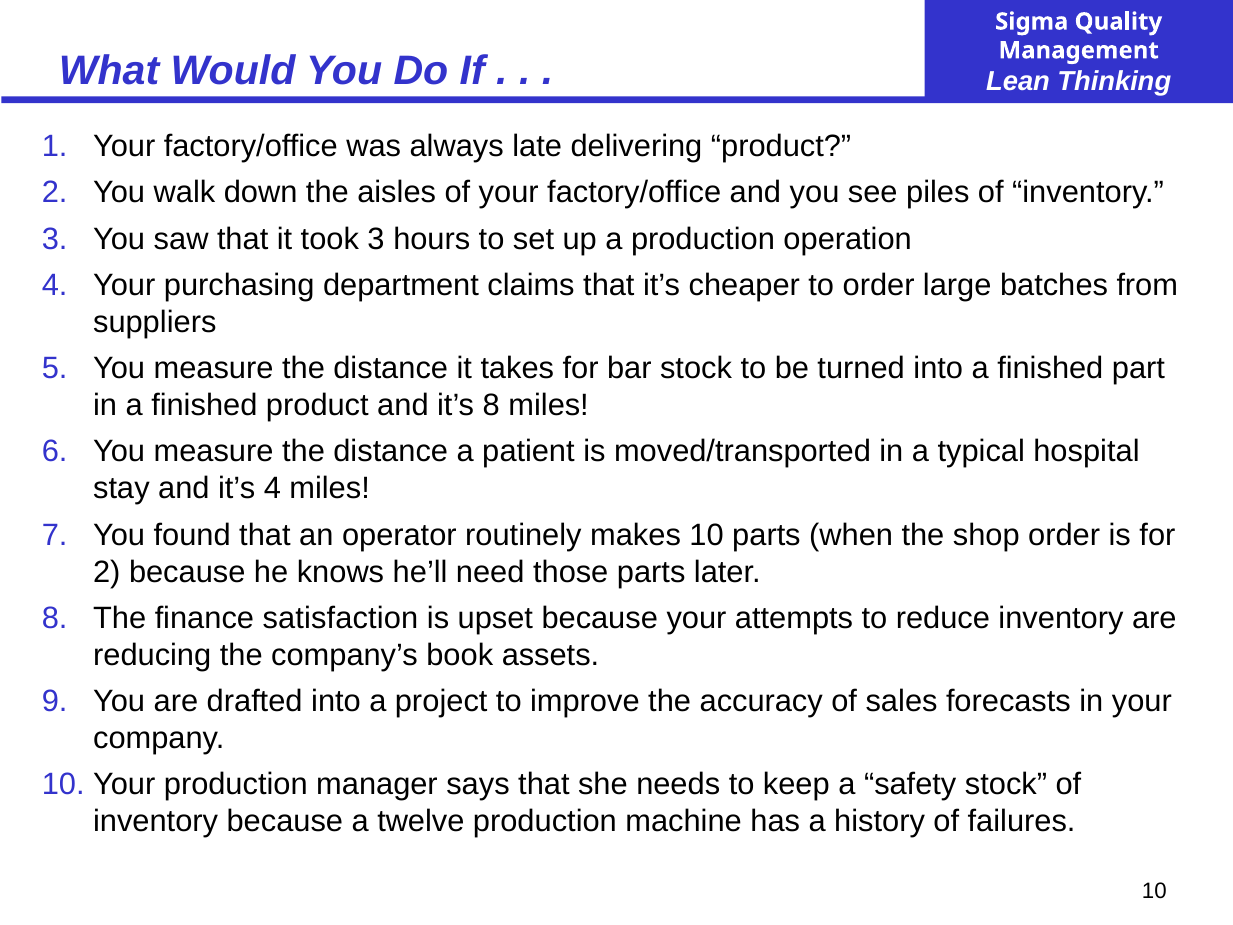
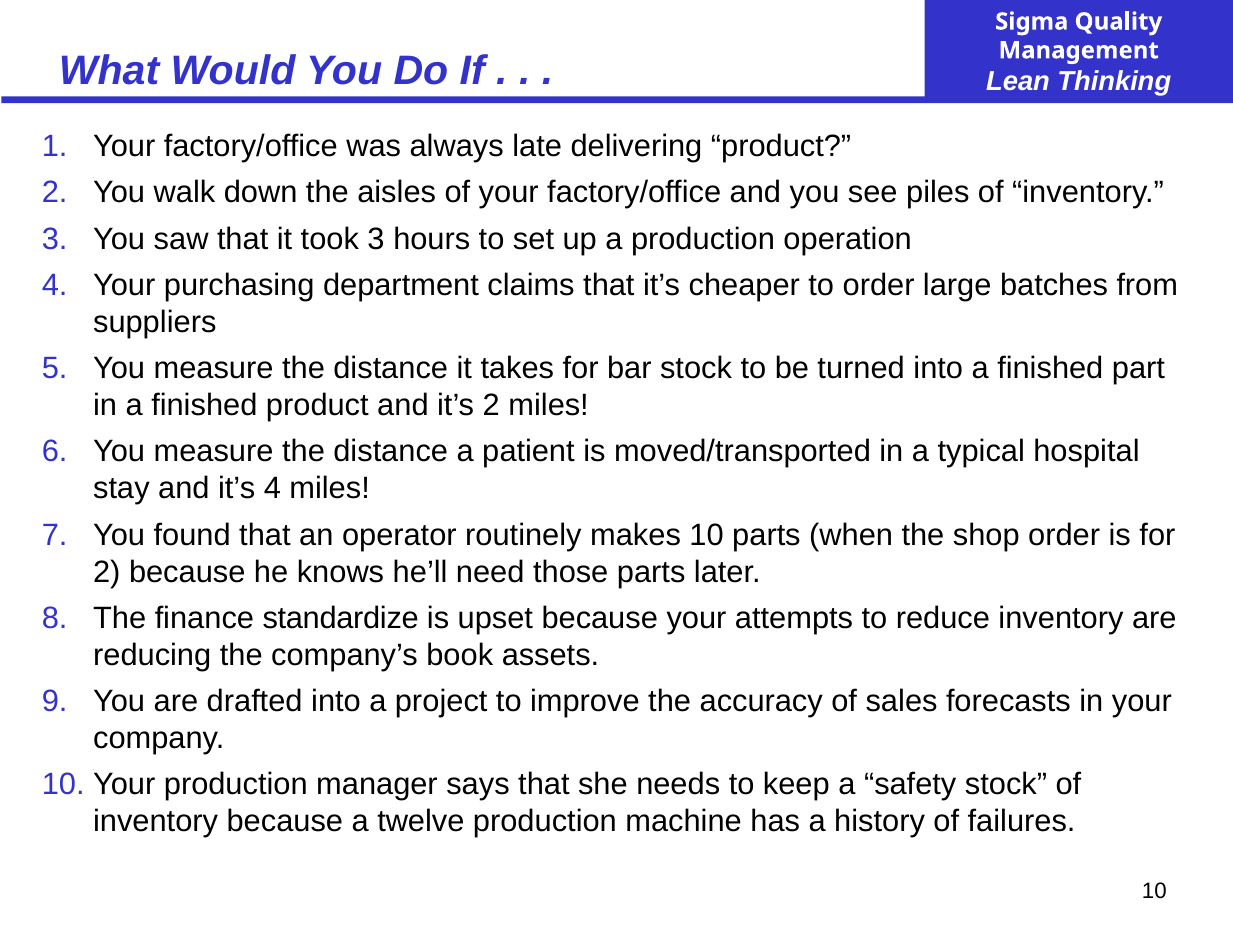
it’s 8: 8 -> 2
satisfaction: satisfaction -> standardize
